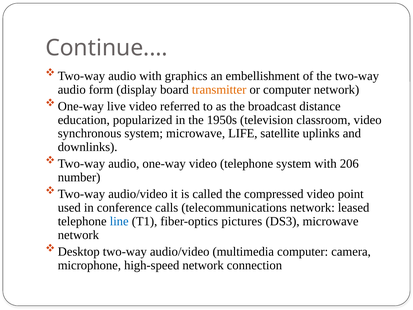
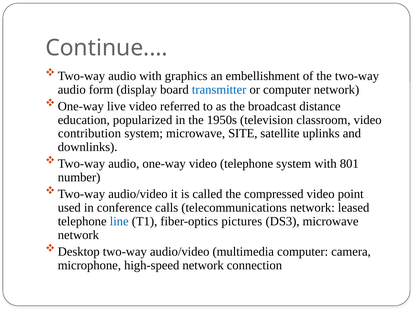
transmitter colour: orange -> blue
synchronous: synchronous -> contribution
LIFE: LIFE -> SITE
206: 206 -> 801
